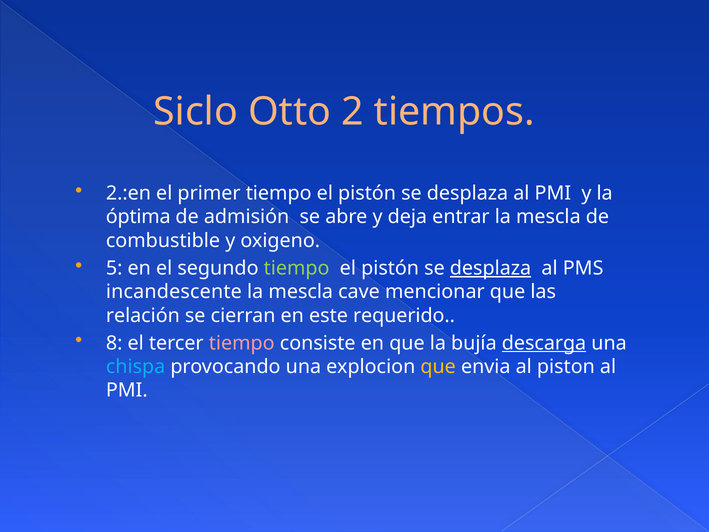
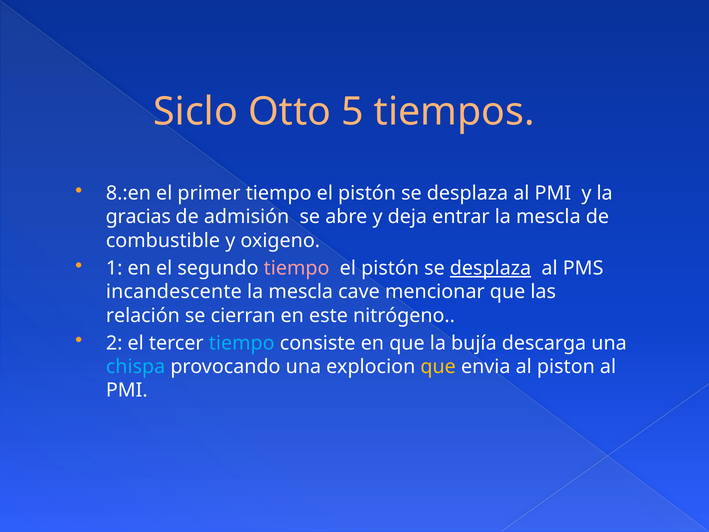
2: 2 -> 5
2.:en: 2.:en -> 8.:en
óptima: óptima -> gracias
5: 5 -> 1
tiempo at (297, 268) colour: light green -> pink
requerido: requerido -> nitrógeno
8: 8 -> 2
tiempo at (242, 343) colour: pink -> light blue
descarga underline: present -> none
